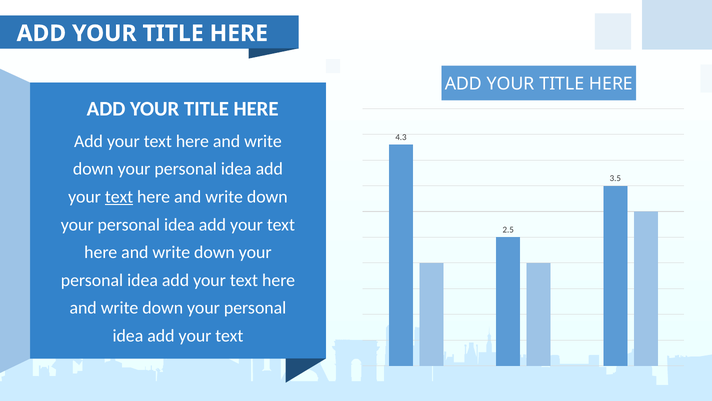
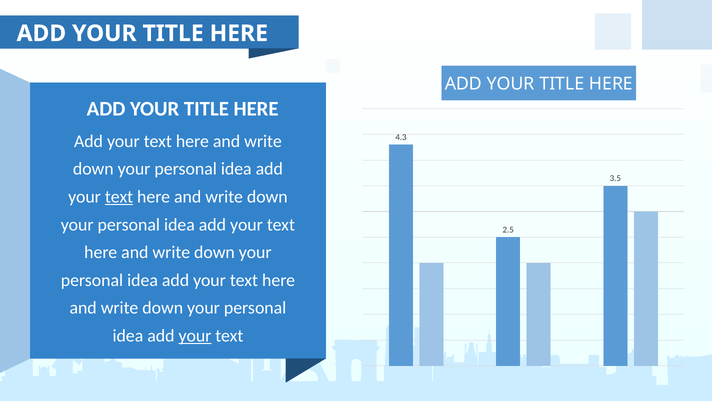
your at (195, 335) underline: none -> present
